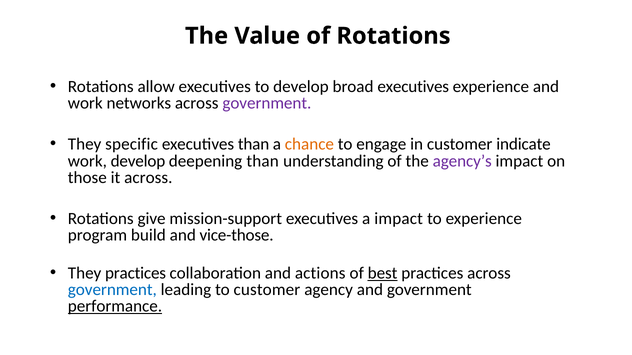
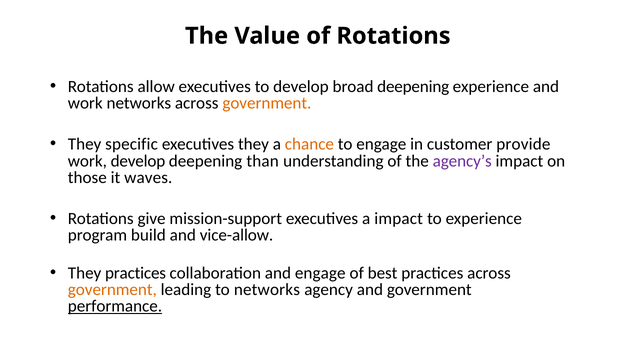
broad executives: executives -> deepening
government at (267, 104) colour: purple -> orange
executives than: than -> they
indicate: indicate -> provide
it across: across -> waves
vice-those: vice-those -> vice-allow
and actions: actions -> engage
best underline: present -> none
government at (112, 290) colour: blue -> orange
to customer: customer -> networks
